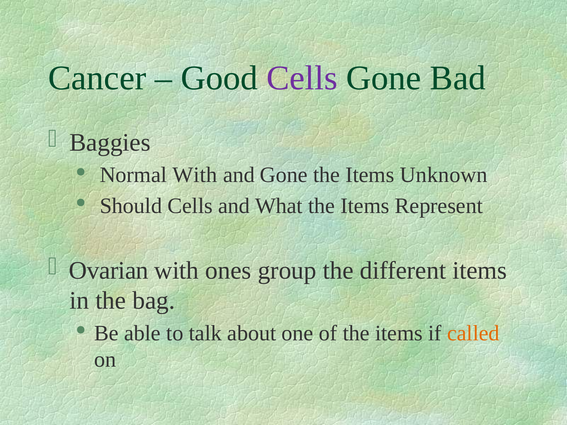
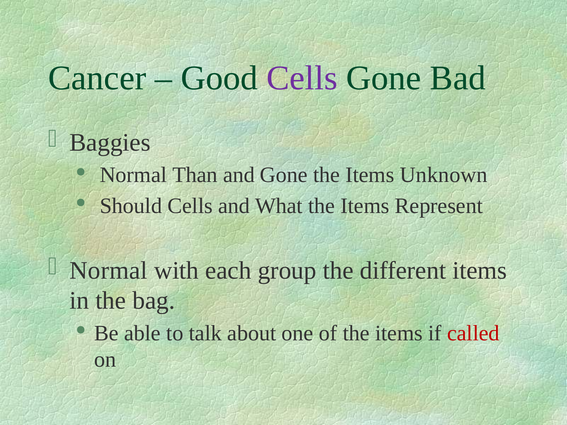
Normal With: With -> Than
Ovarian at (109, 271): Ovarian -> Normal
ones: ones -> each
called colour: orange -> red
